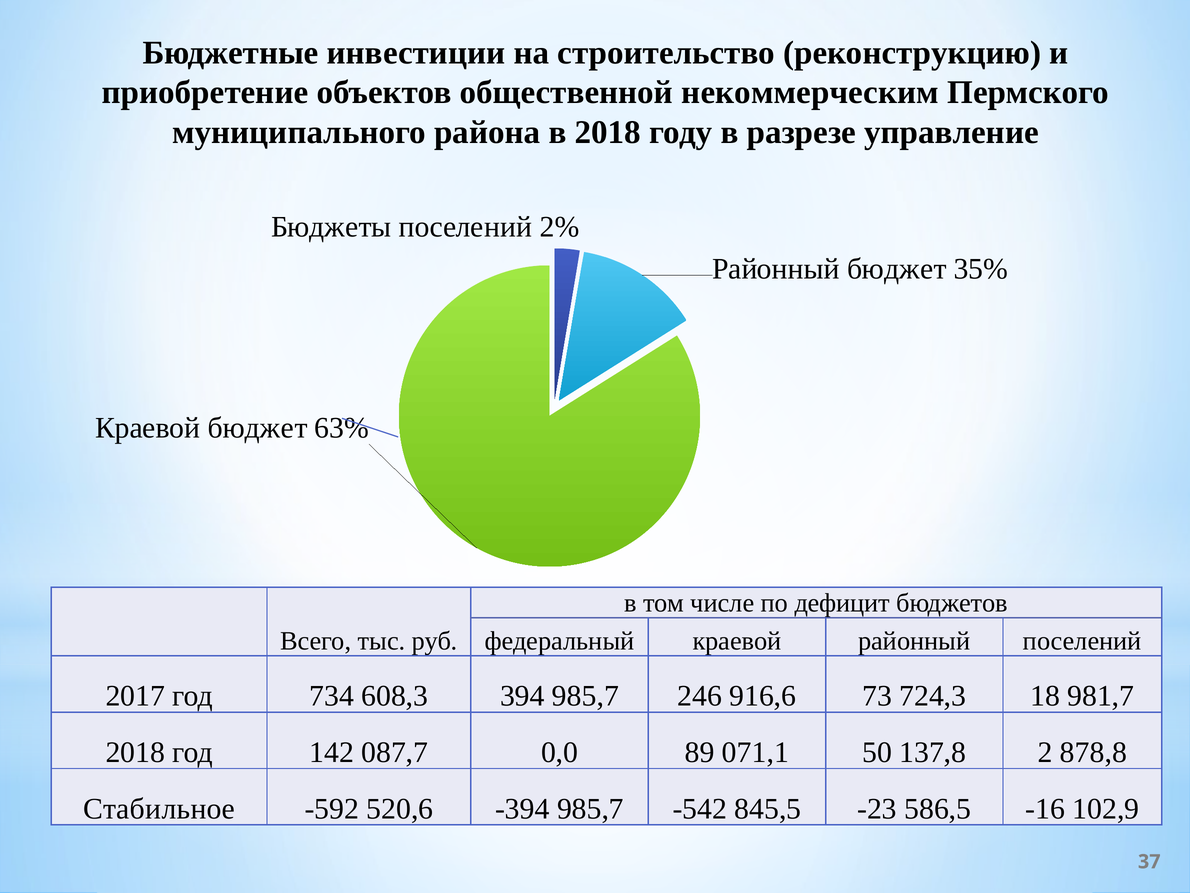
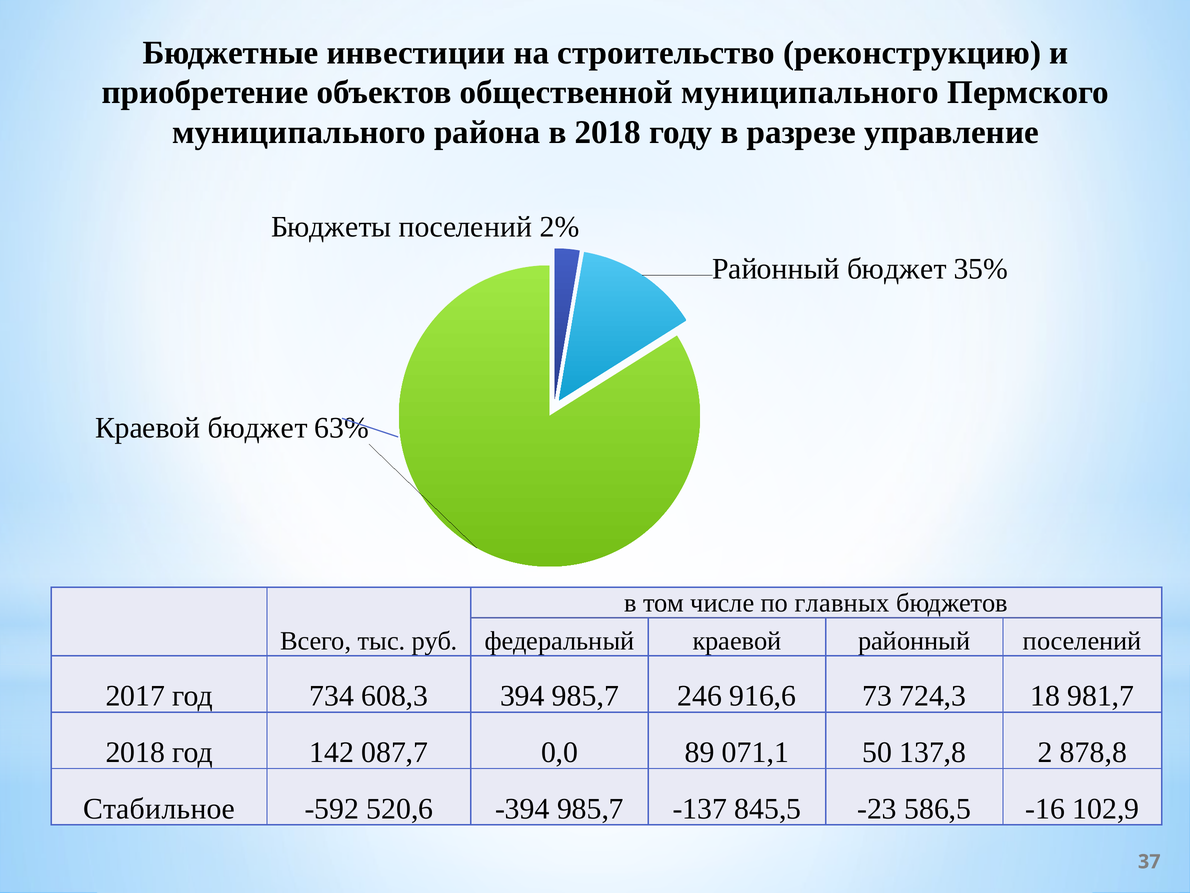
общественной некоммерческим: некоммерческим -> муниципального
дефицит: дефицит -> главных
-542: -542 -> -137
